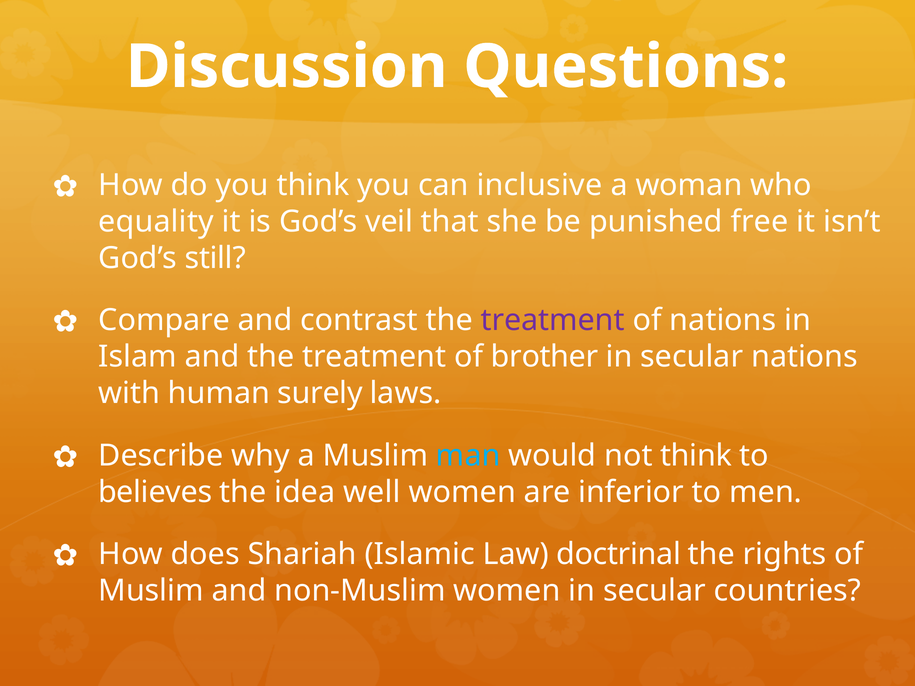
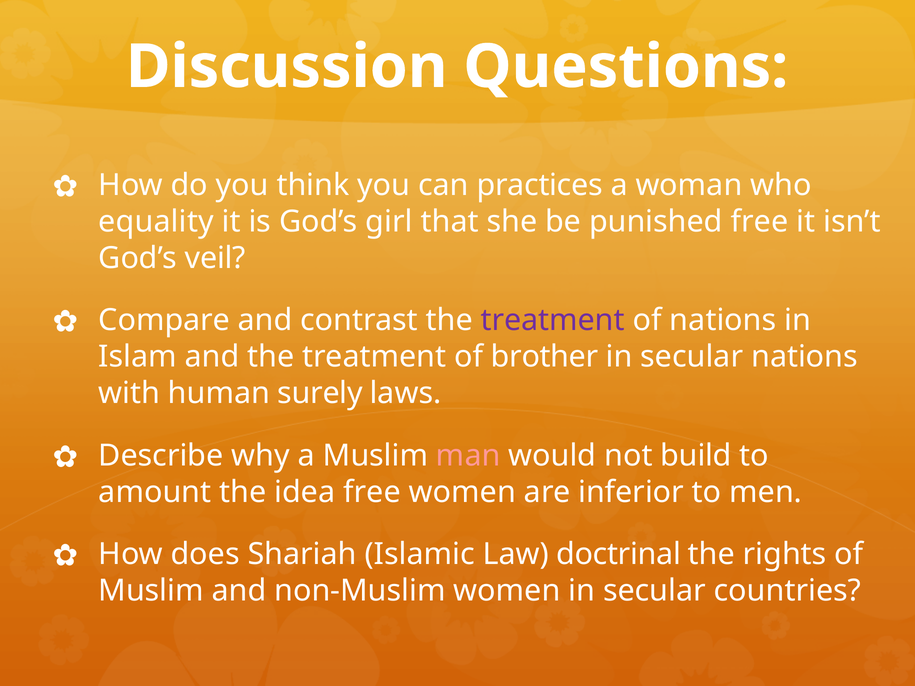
inclusive: inclusive -> practices
veil: veil -> girl
still: still -> veil
man colour: light blue -> pink
not think: think -> build
believes: believes -> amount
idea well: well -> free
